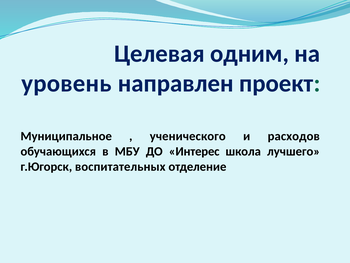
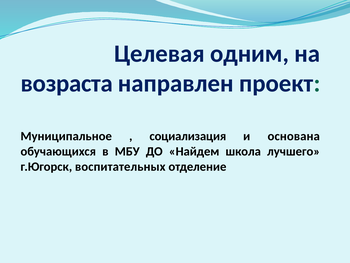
уровень: уровень -> возраста
ученического: ученического -> социализация
расходов: расходов -> основана
Интерес: Интерес -> Найдем
